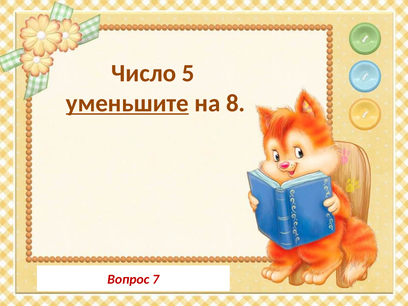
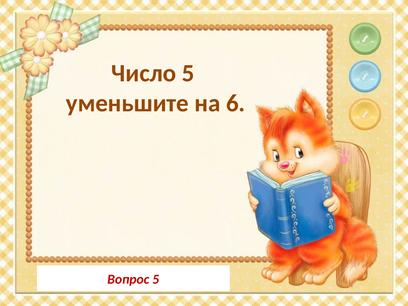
уменьшите underline: present -> none
8: 8 -> 6
Вопрос 7: 7 -> 5
